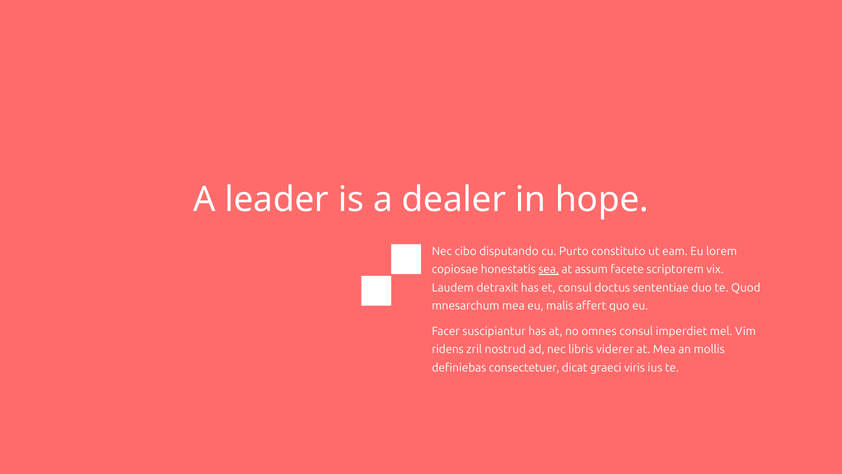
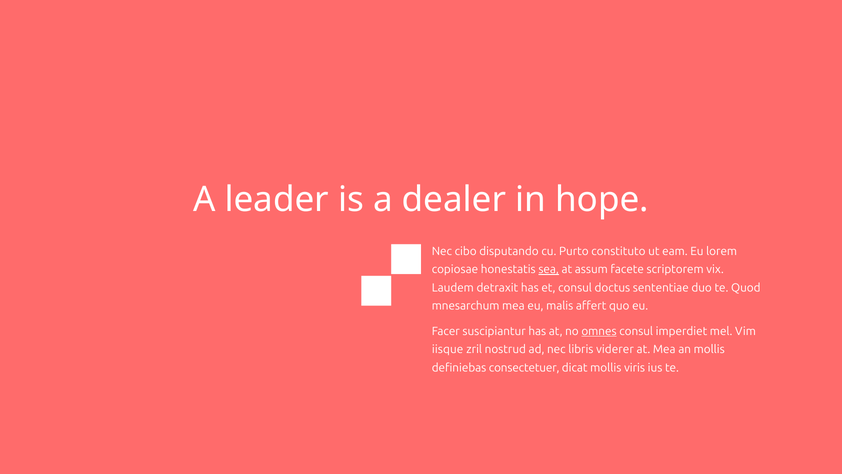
omnes underline: none -> present
ridens: ridens -> iisque
dicat graeci: graeci -> mollis
